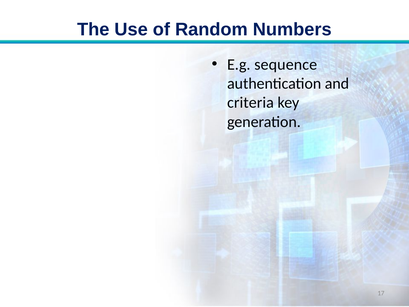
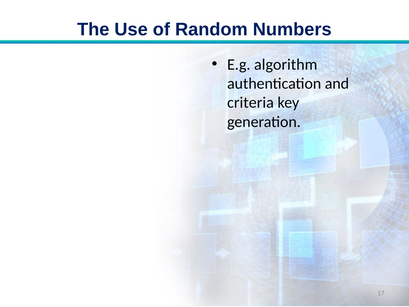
sequence: sequence -> algorithm
